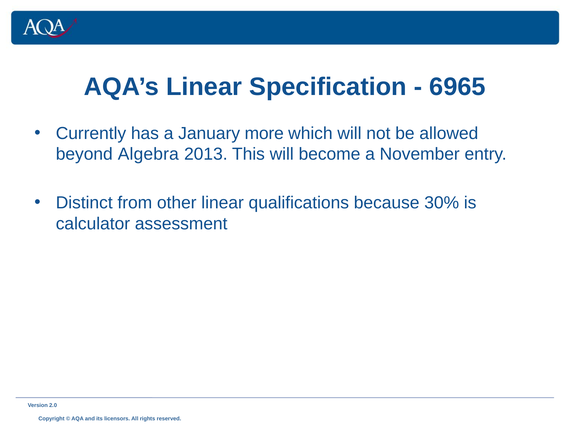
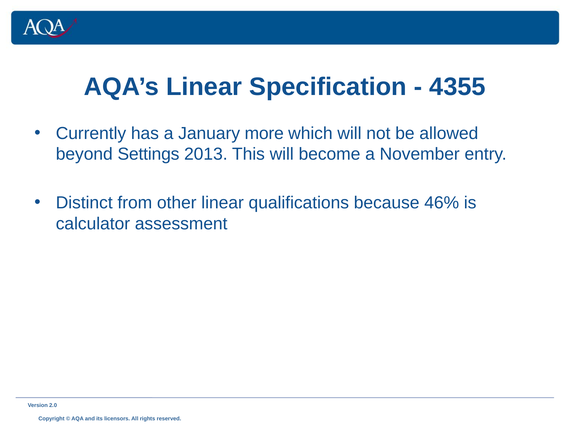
6965: 6965 -> 4355
Algebra: Algebra -> Settings
30%: 30% -> 46%
